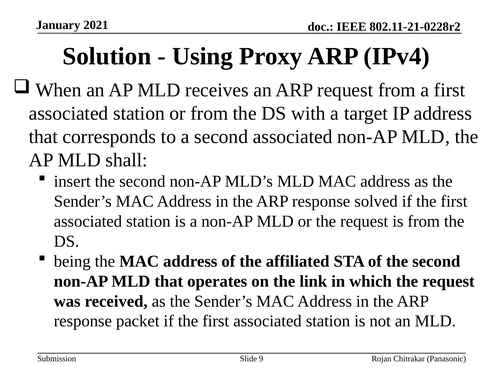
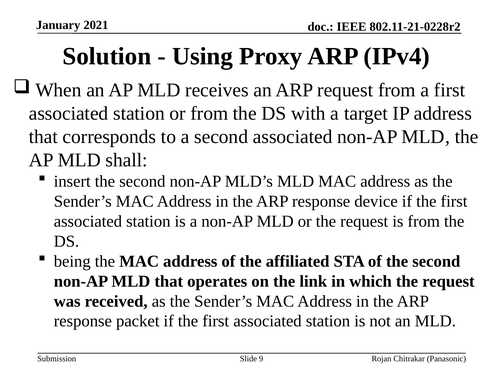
solved: solved -> device
